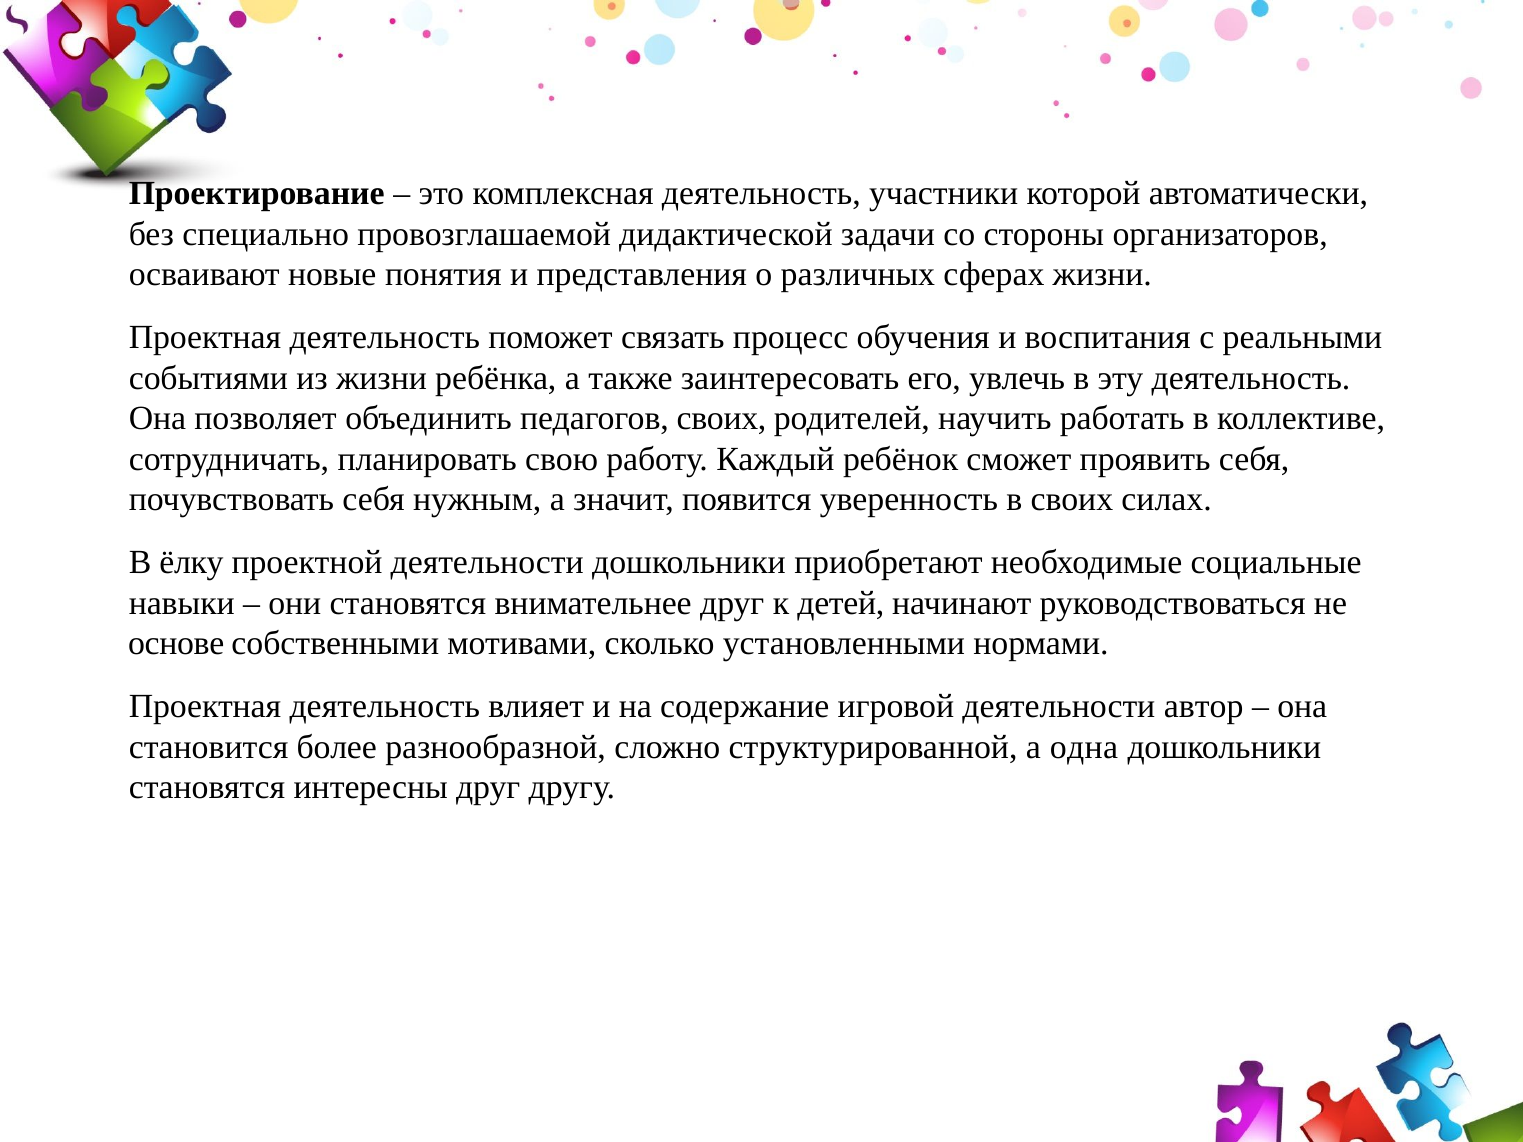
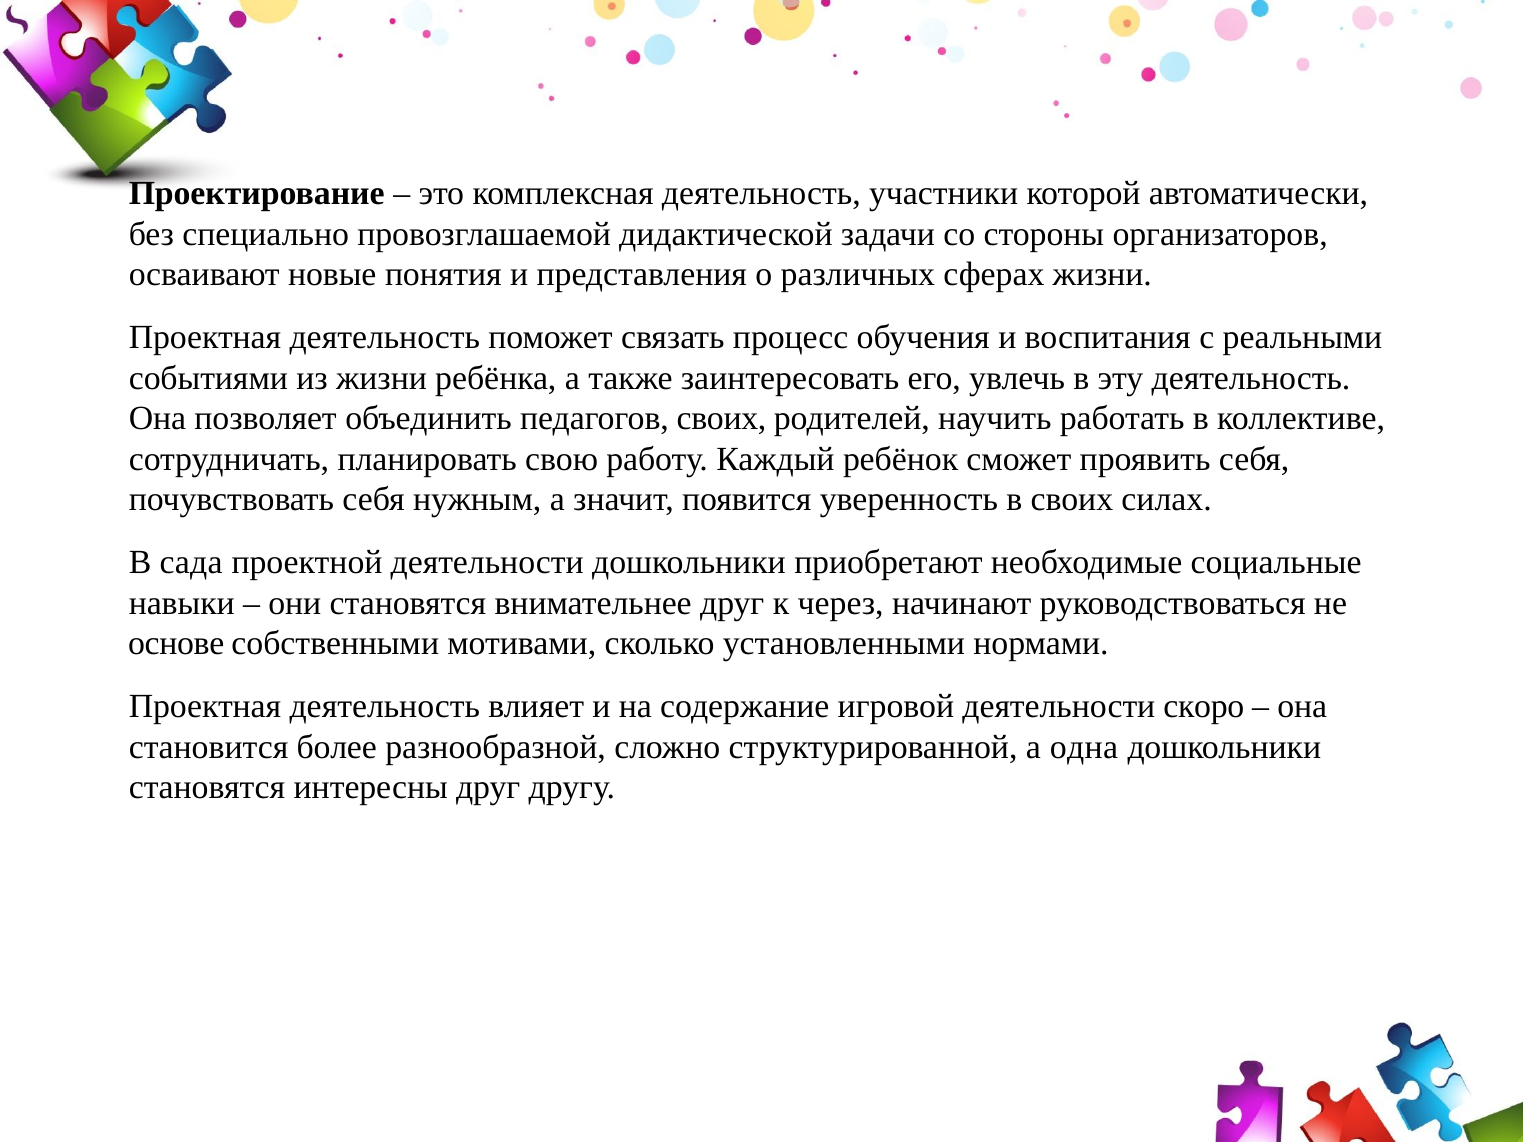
ёлку: ёлку -> сада
детей: детей -> через
автор: автор -> скоро
